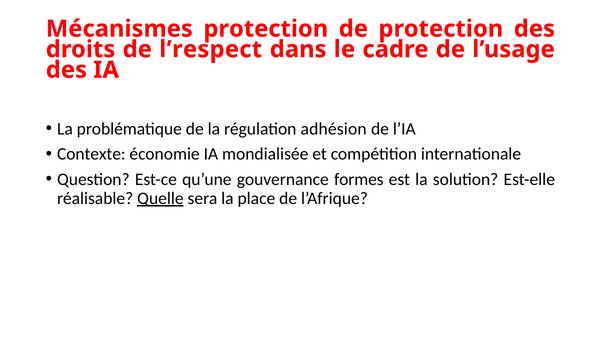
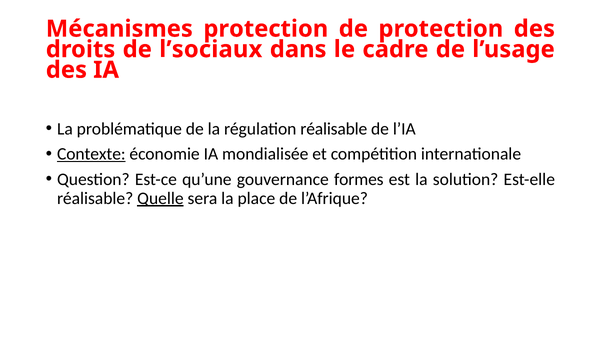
l’respect: l’respect -> l’sociaux
régulation adhésion: adhésion -> réalisable
Contexte underline: none -> present
